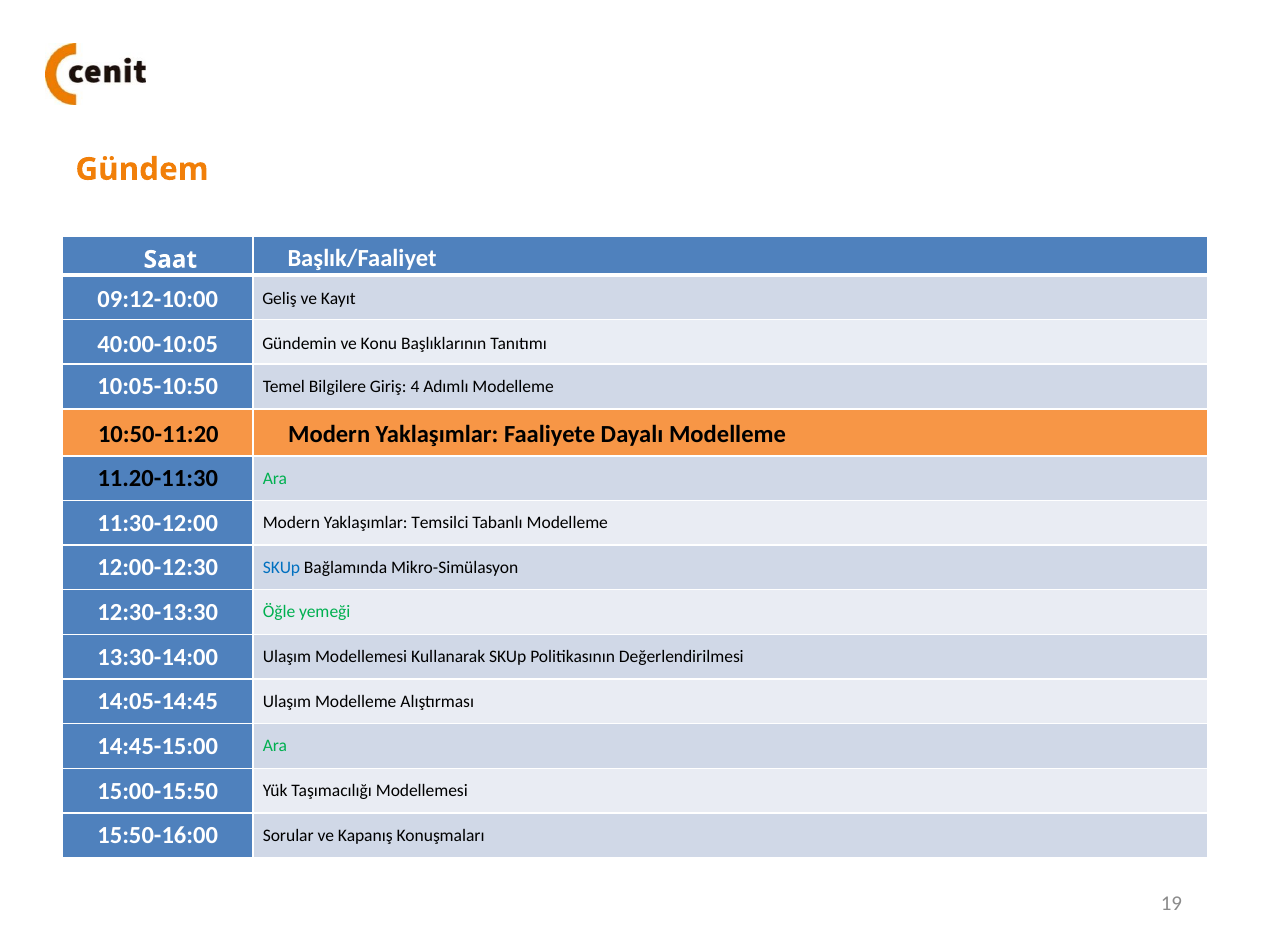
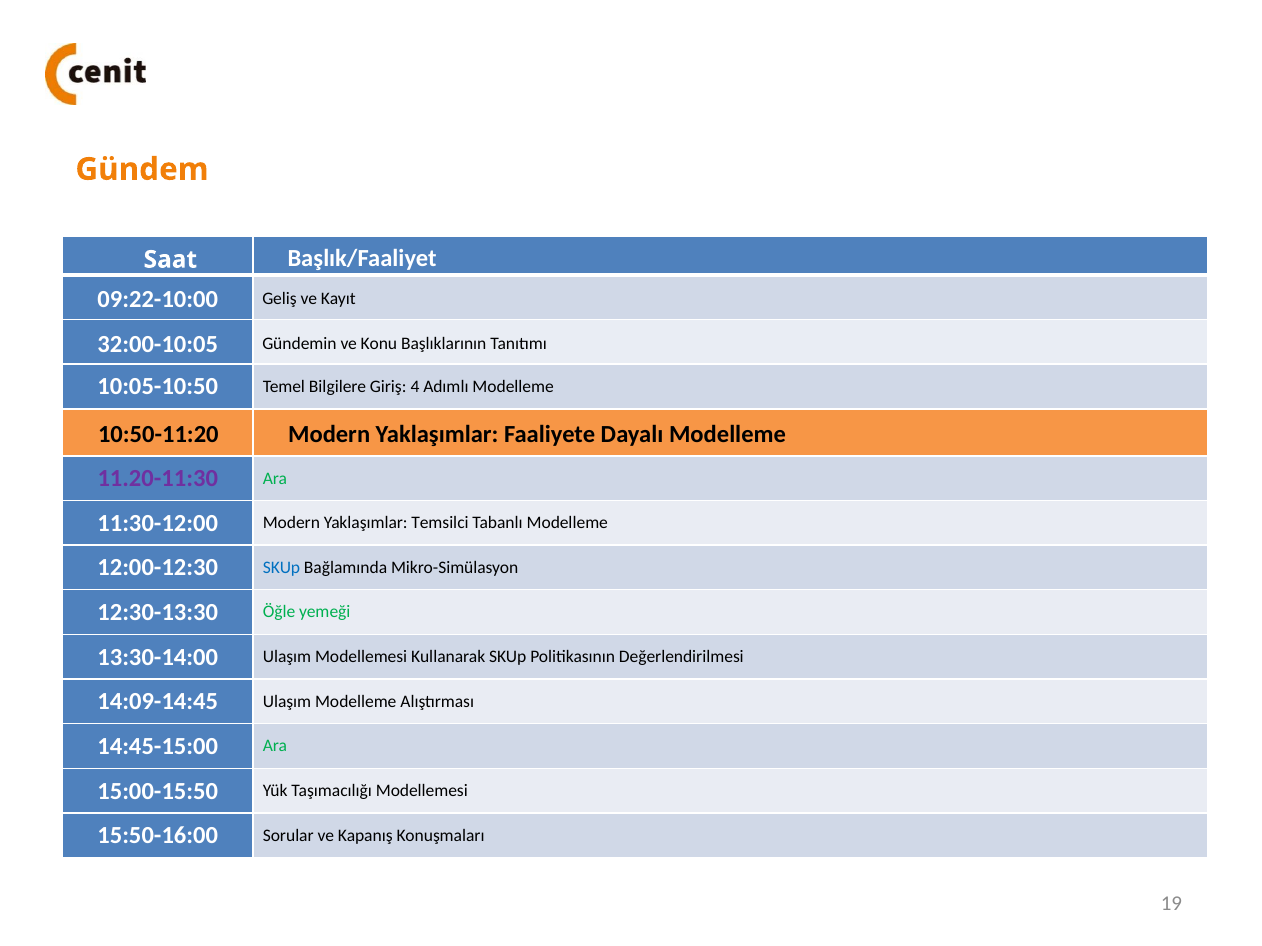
09:12-10:00: 09:12-10:00 -> 09:22-10:00
40:00-10:05: 40:00-10:05 -> 32:00-10:05
11.20-11:30 colour: black -> purple
14:05-14:45: 14:05-14:45 -> 14:09-14:45
